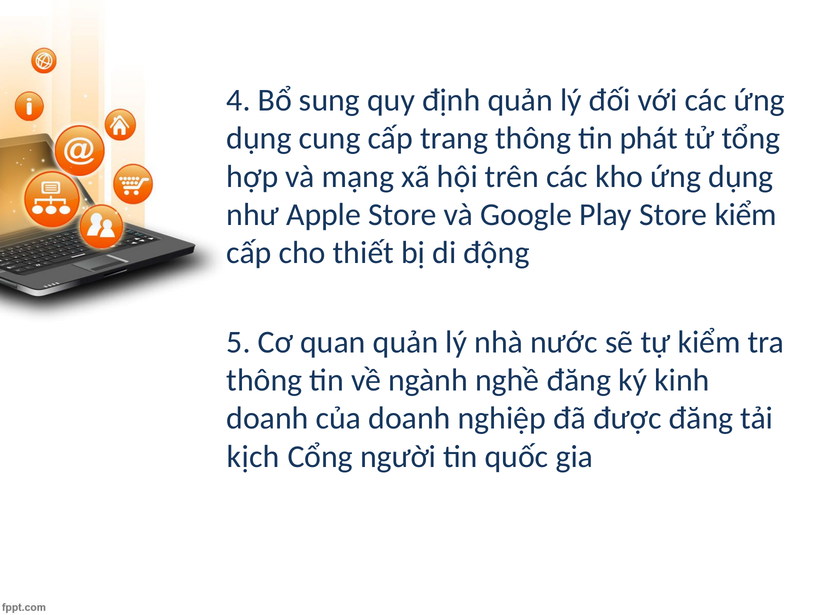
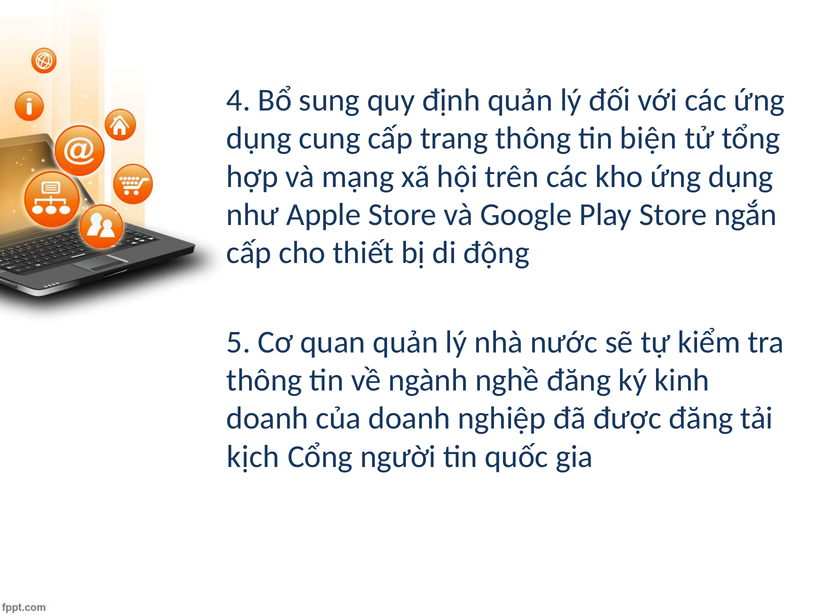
phát: phát -> biện
Store kiểm: kiểm -> ngắn
